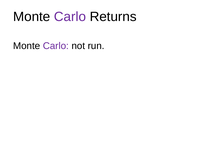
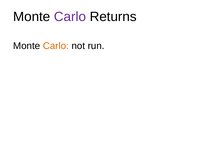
Carlo at (56, 46) colour: purple -> orange
